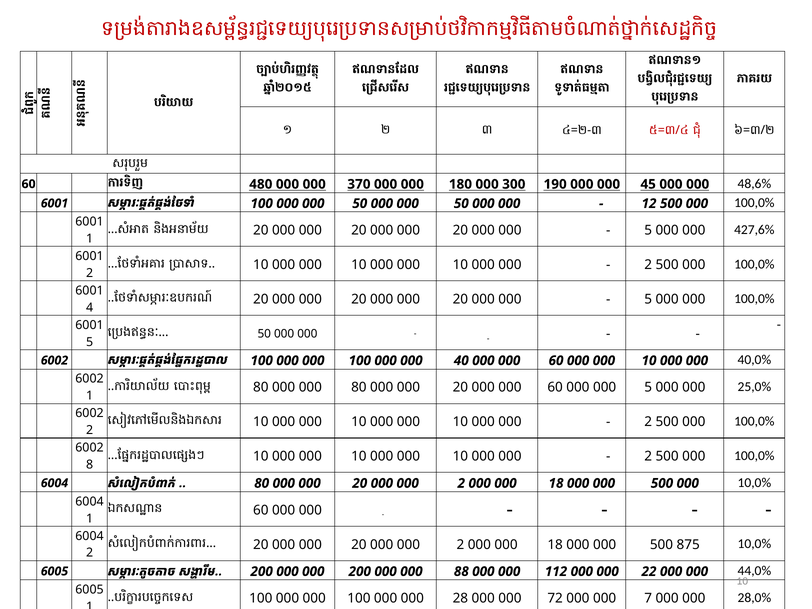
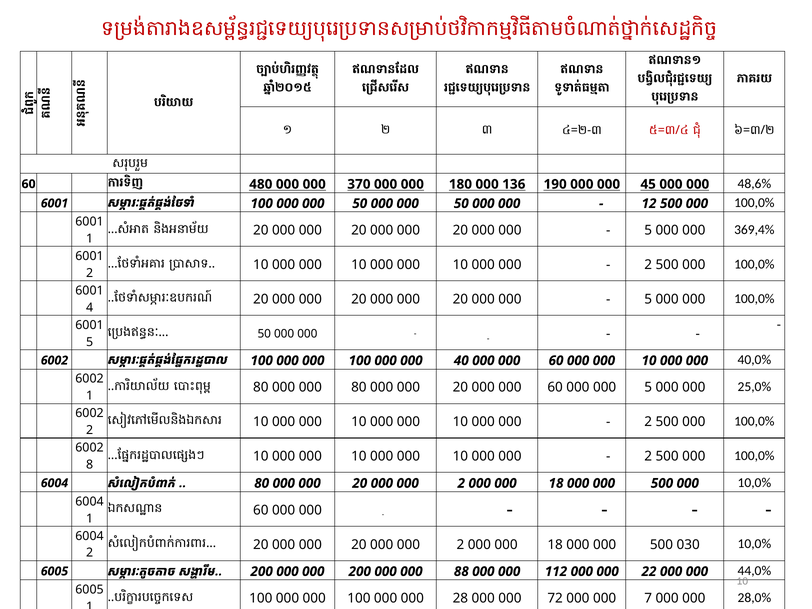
300: 300 -> 136
427,6%: 427,6% -> 369,4%
875: 875 -> 030
